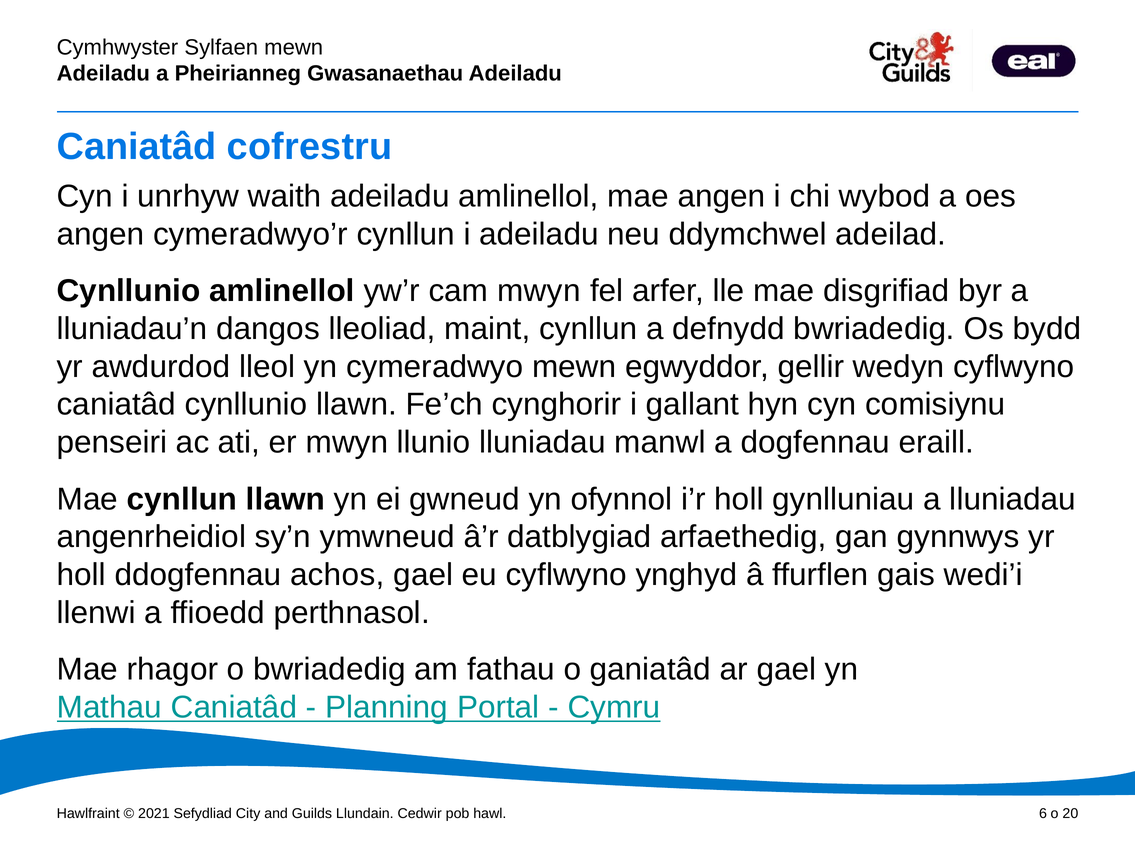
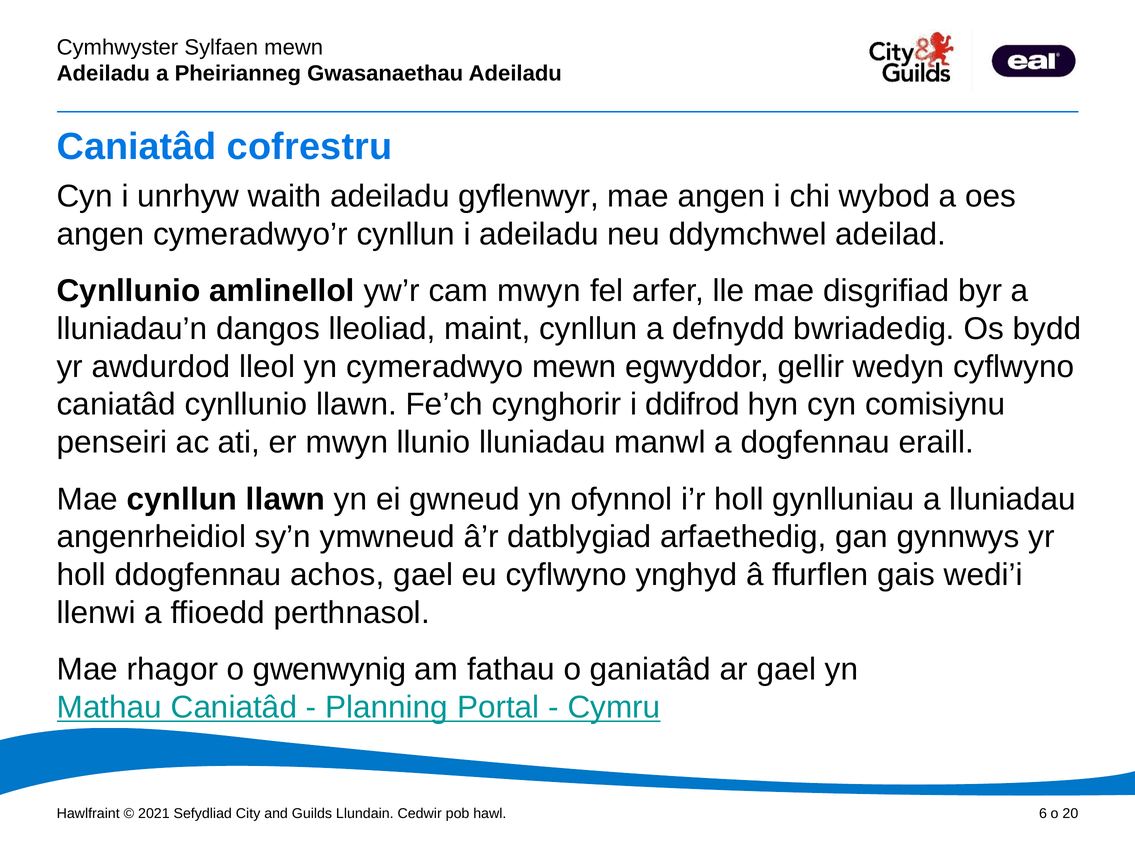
adeiladu amlinellol: amlinellol -> gyflenwyr
gallant: gallant -> ddifrod
o bwriadedig: bwriadedig -> gwenwynig
